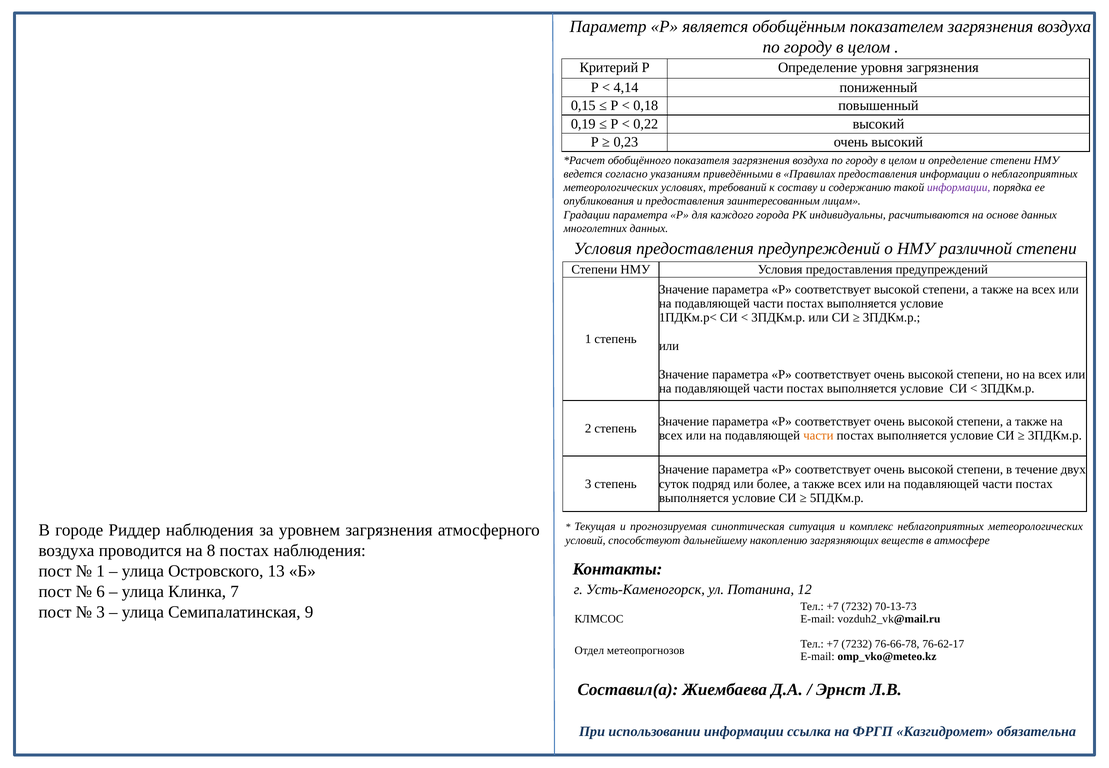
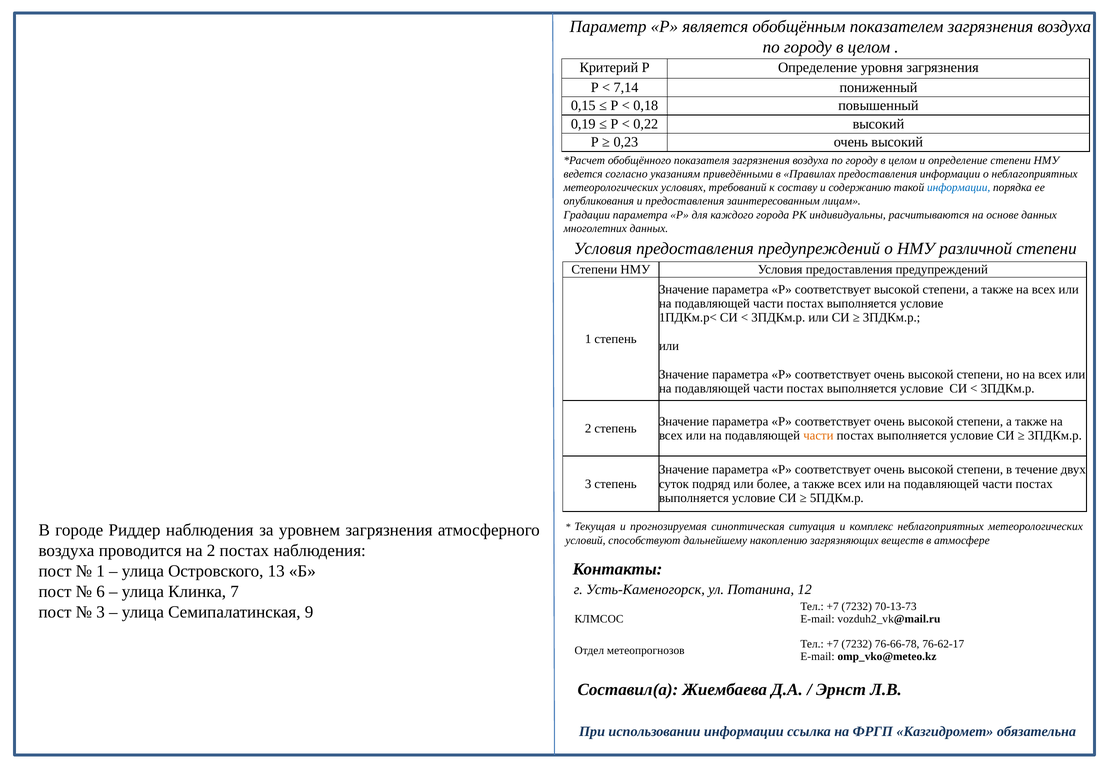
4,14: 4,14 -> 7,14
информации at (959, 188) colour: purple -> blue
на 8: 8 -> 2
